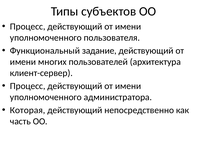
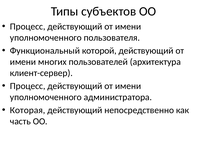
задание: задание -> которой
